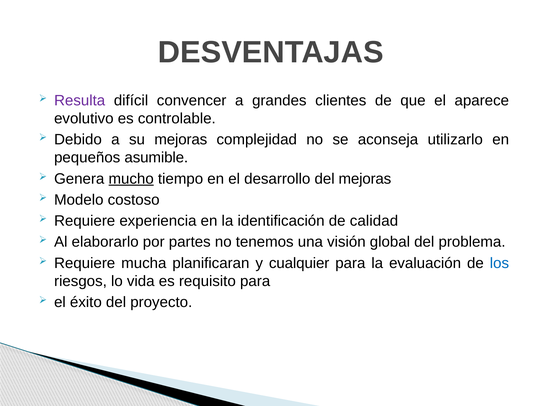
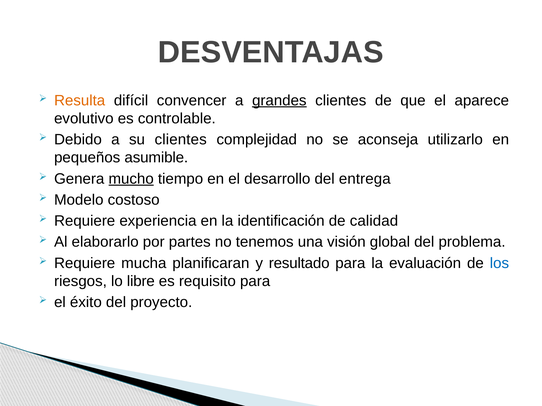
Resulta colour: purple -> orange
grandes underline: none -> present
su mejoras: mejoras -> clientes
del mejoras: mejoras -> entrega
cualquier: cualquier -> resultado
vida: vida -> libre
